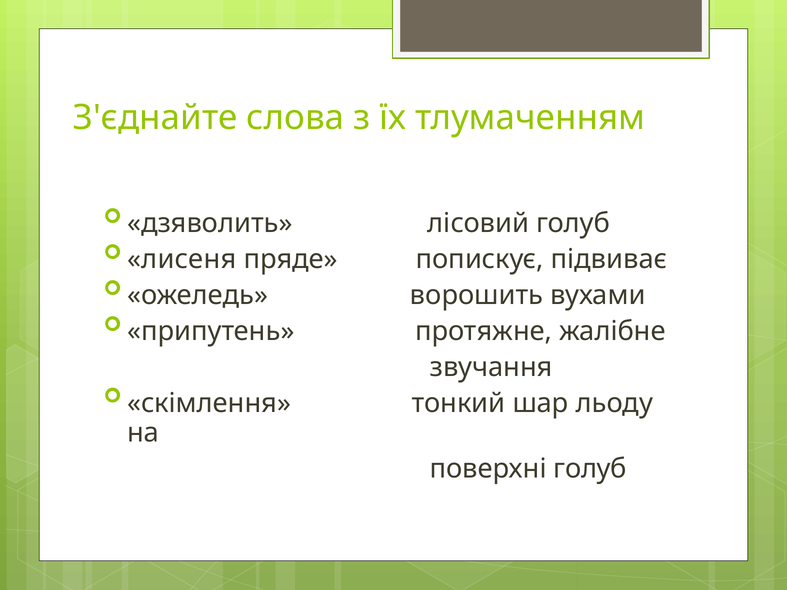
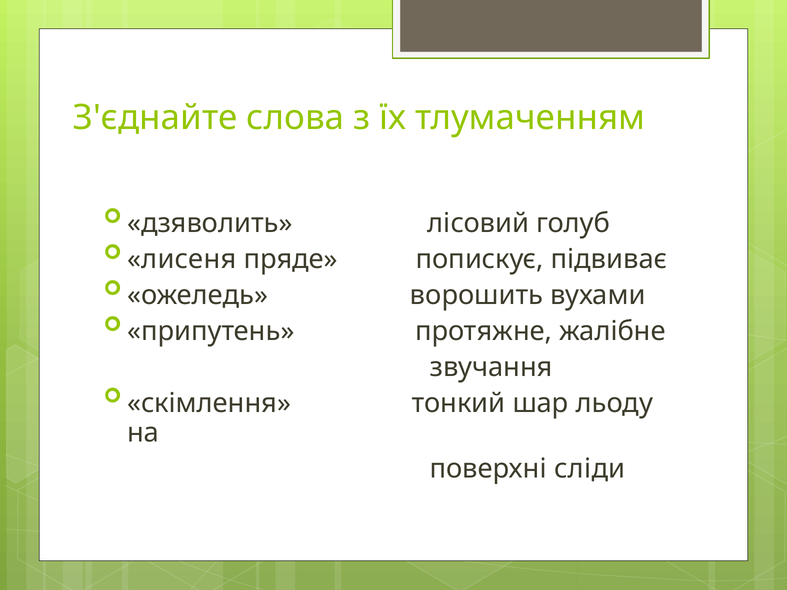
поверхні голуб: голуб -> сліди
